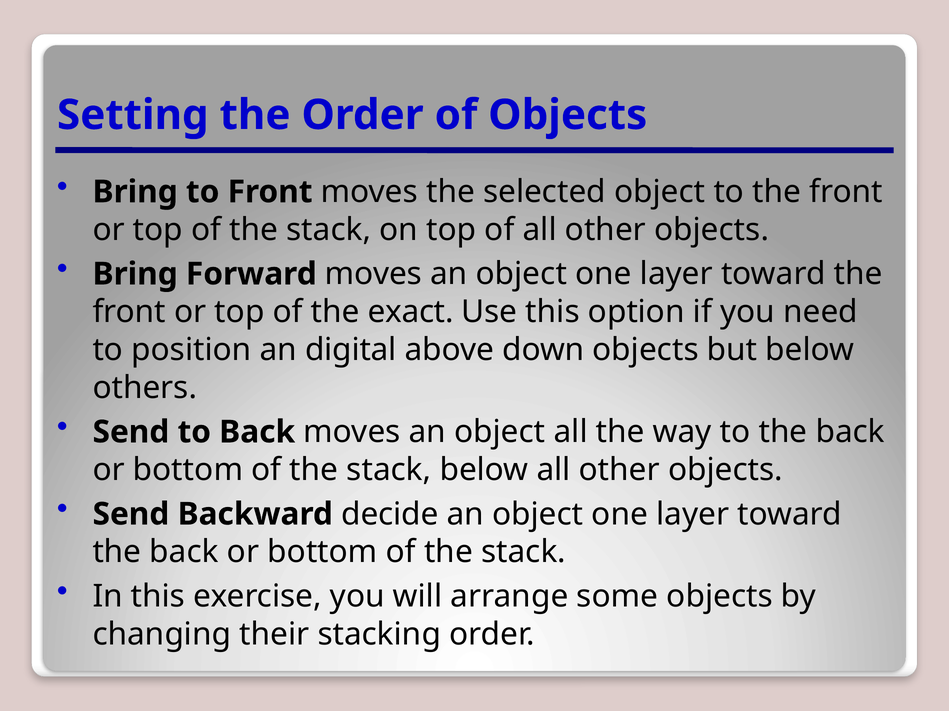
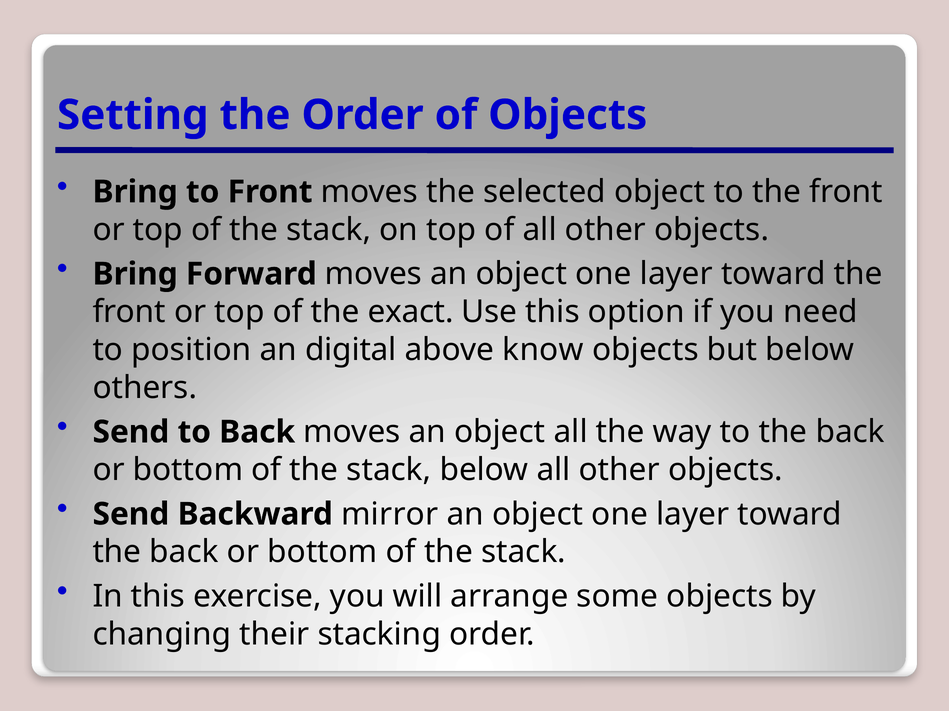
down: down -> know
decide: decide -> mirror
